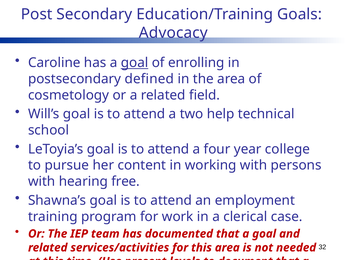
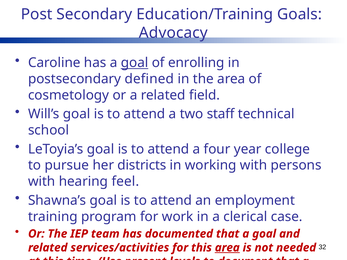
help: help -> staff
content: content -> districts
free: free -> feel
area at (227, 248) underline: none -> present
